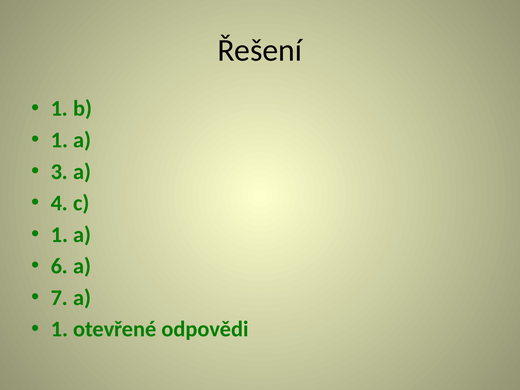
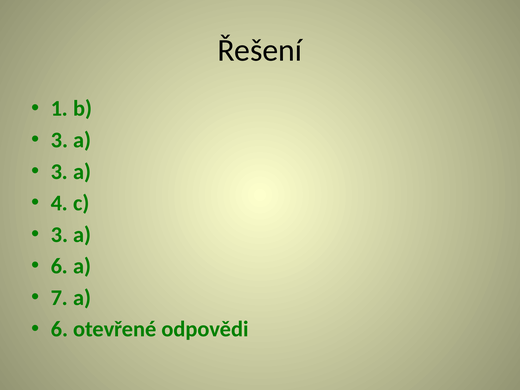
1 at (59, 140): 1 -> 3
1 at (59, 235): 1 -> 3
1 at (59, 329): 1 -> 6
